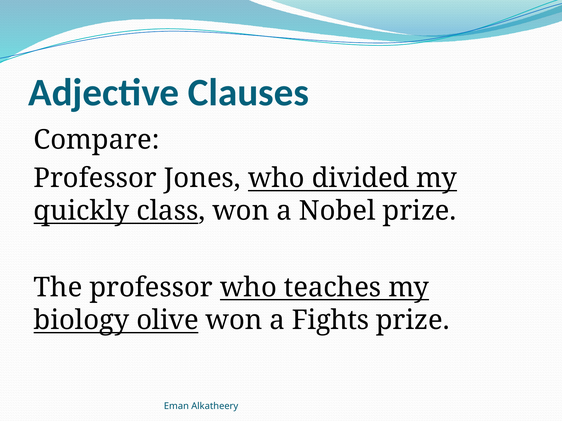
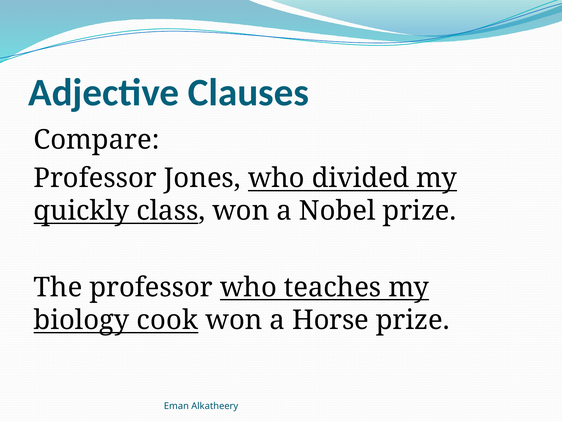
olive: olive -> cook
Fights: Fights -> Horse
